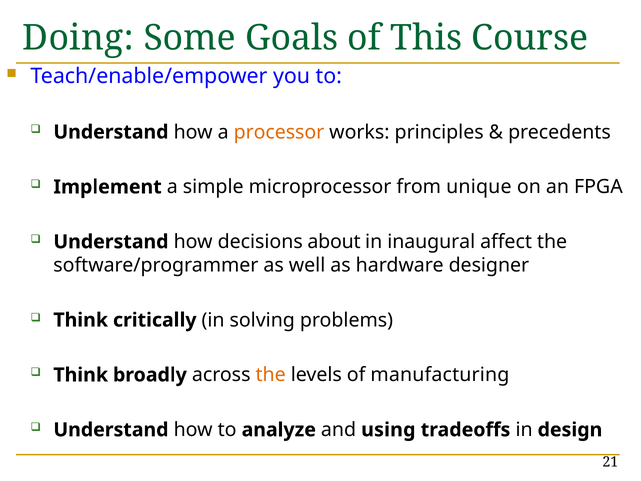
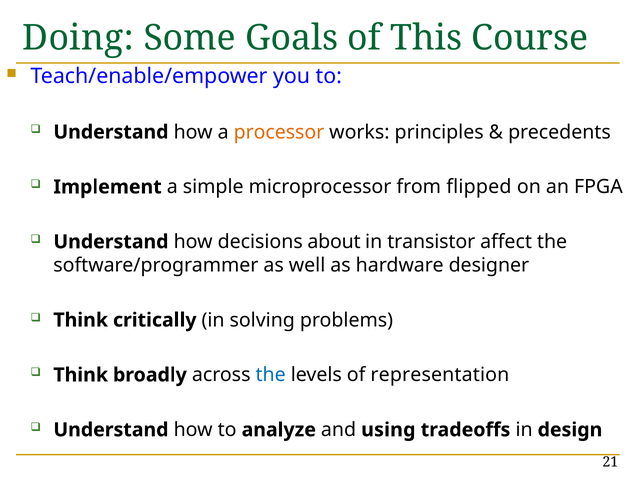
unique: unique -> flipped
inaugural: inaugural -> transistor
the at (271, 375) colour: orange -> blue
manufacturing: manufacturing -> representation
